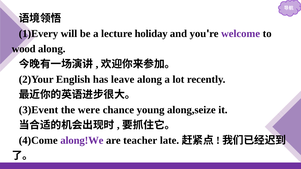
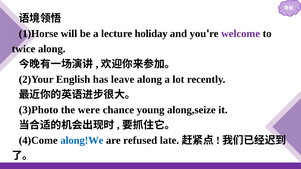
1)Every: 1)Every -> 1)Horse
wood: wood -> twice
3)Event: 3)Event -> 3)Photo
along!We colour: purple -> blue
teacher: teacher -> refused
